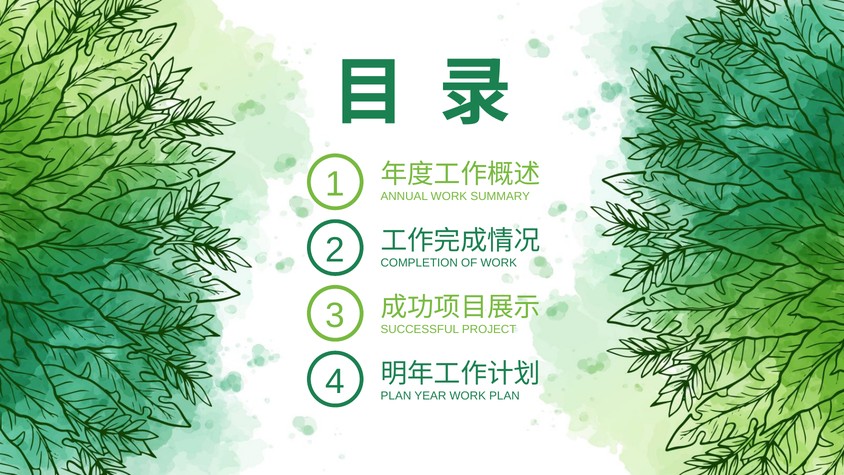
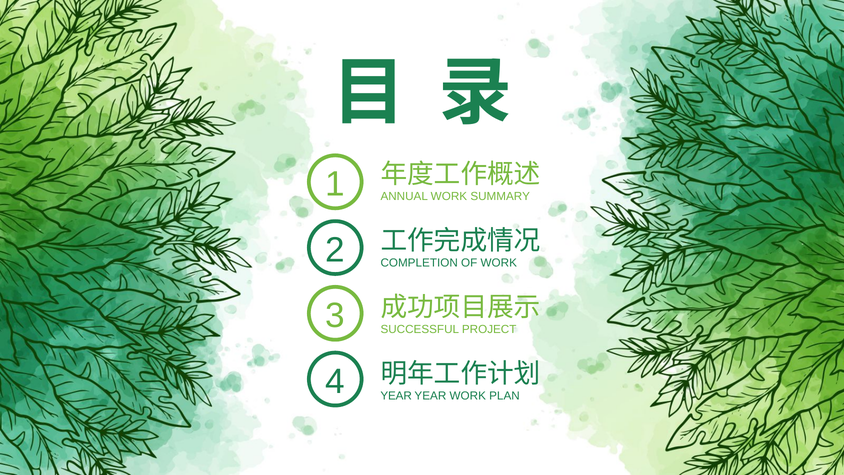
PLAN at (396, 396): PLAN -> YEAR
